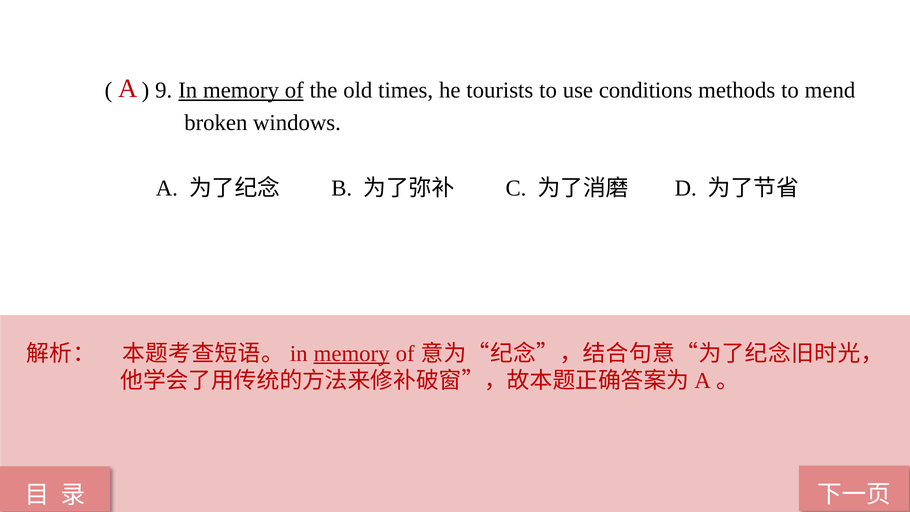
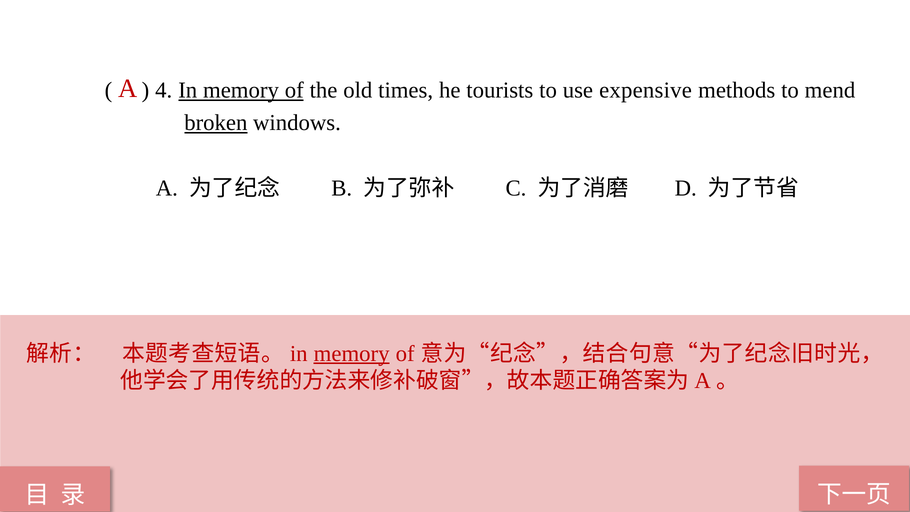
9: 9 -> 4
conditions: conditions -> expensive
broken underline: none -> present
